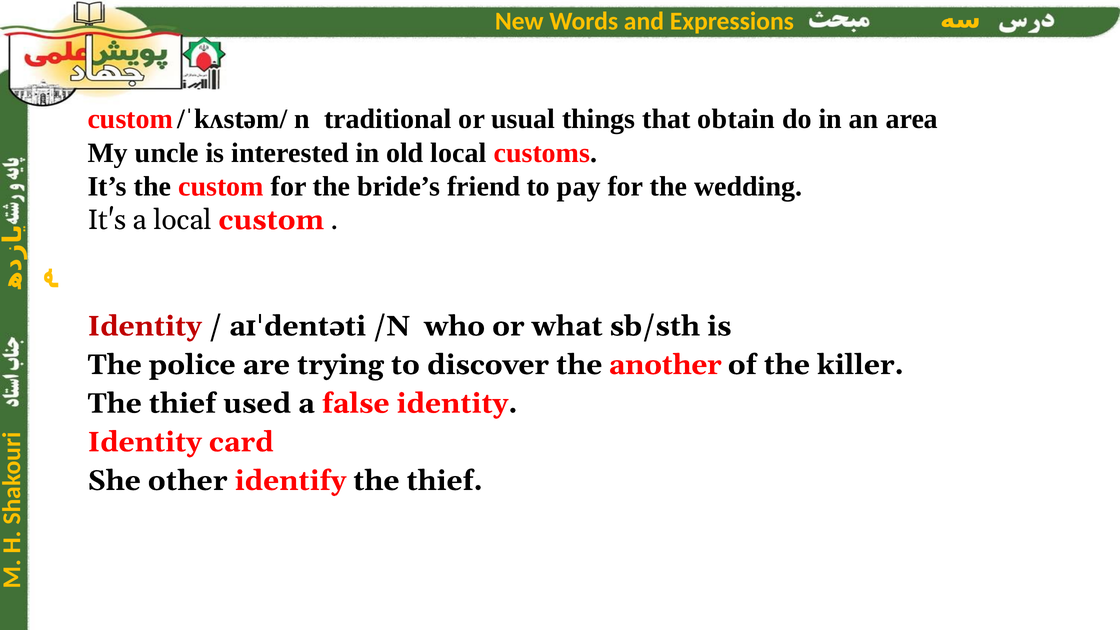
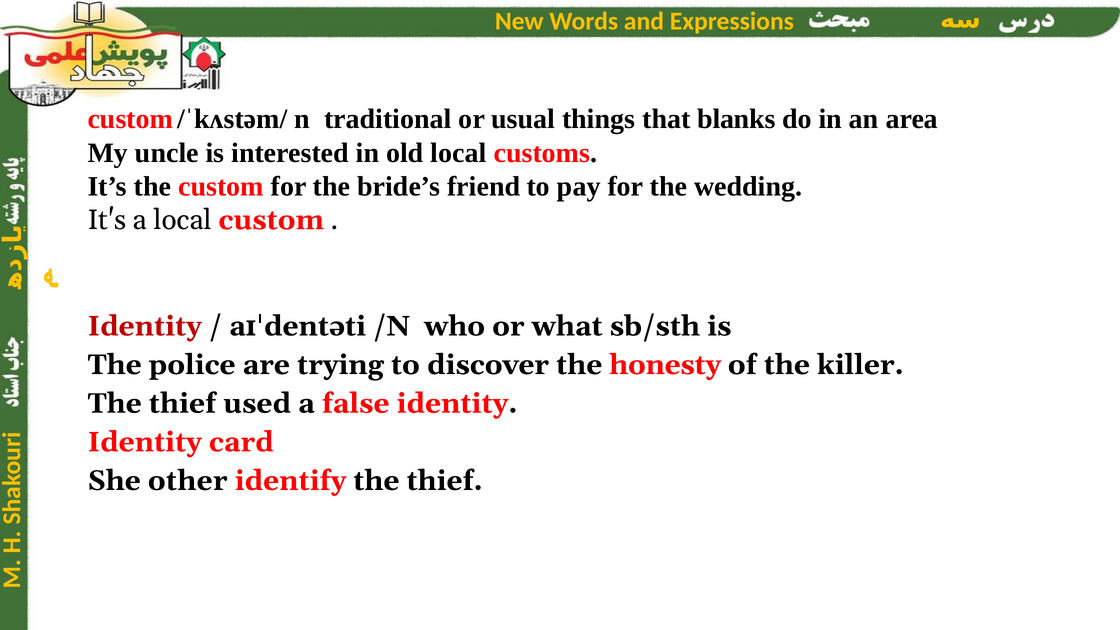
obtain: obtain -> blanks
another: another -> honesty
